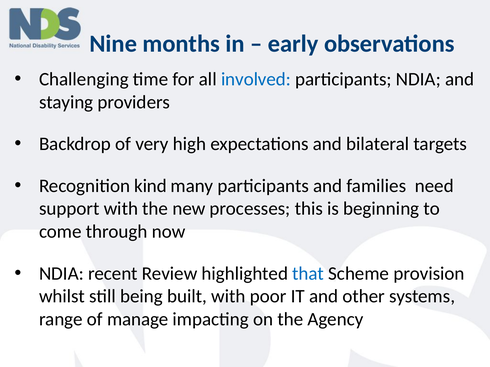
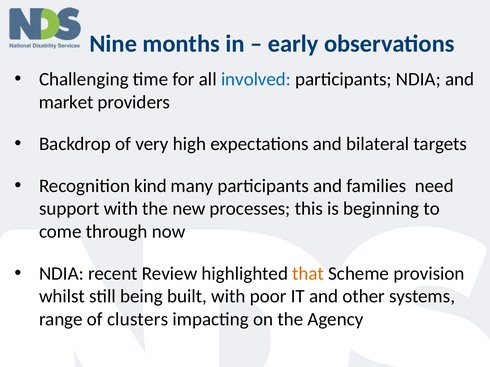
staying: staying -> market
that colour: blue -> orange
manage: manage -> clusters
